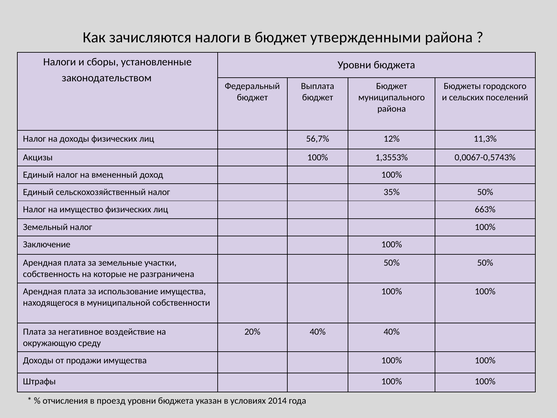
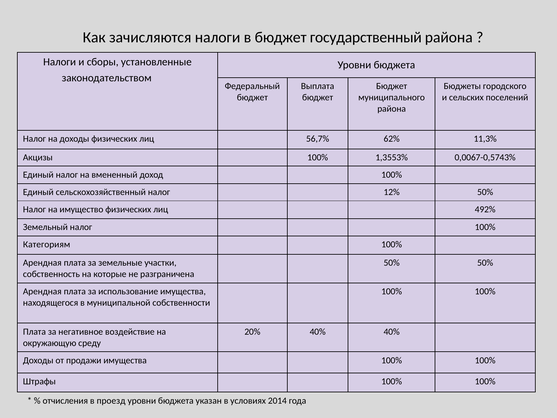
утвержденными: утвержденными -> государственный
12%: 12% -> 62%
35%: 35% -> 12%
663%: 663% -> 492%
Заключение: Заключение -> Категориям
